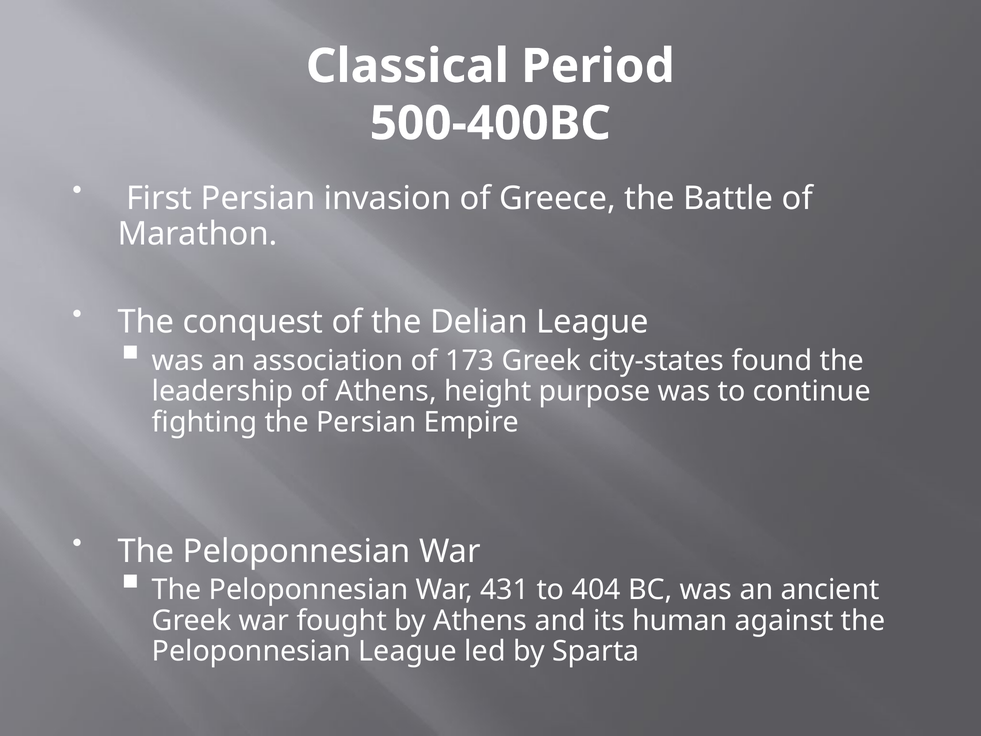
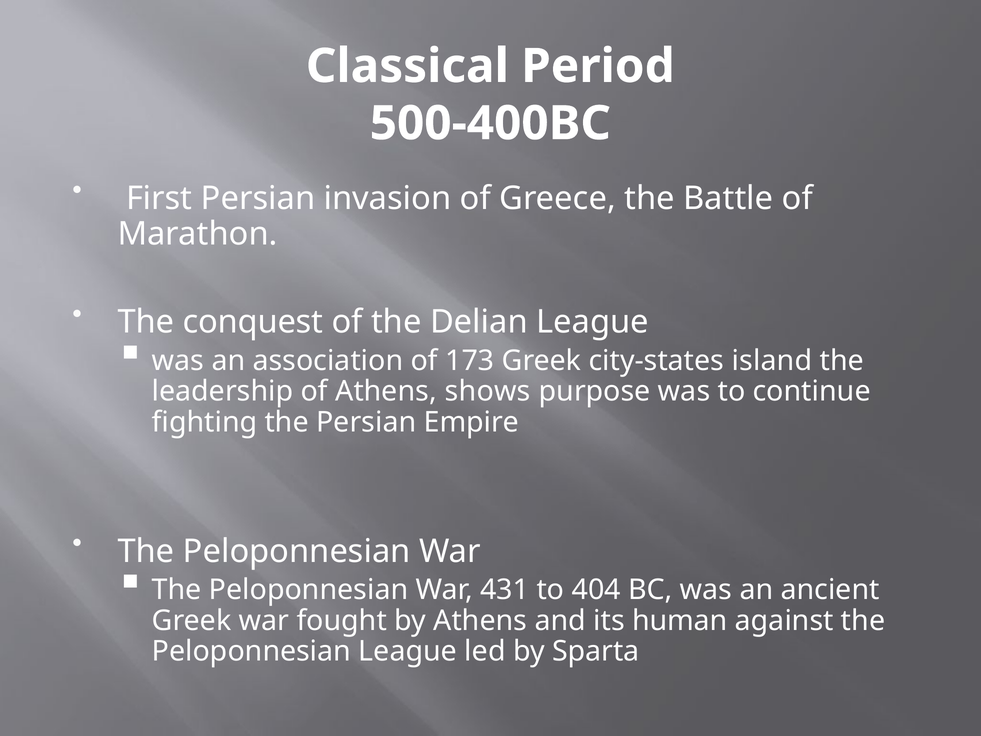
found: found -> island
height: height -> shows
